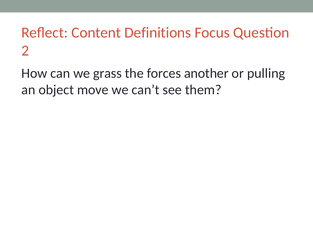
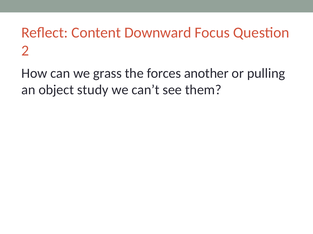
Definitions: Definitions -> Downward
move: move -> study
